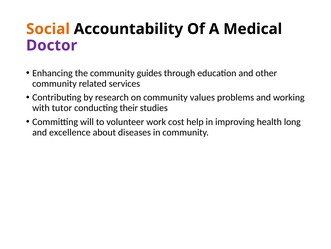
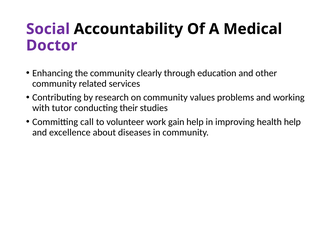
Social colour: orange -> purple
guides: guides -> clearly
will: will -> call
cost: cost -> gain
health long: long -> help
